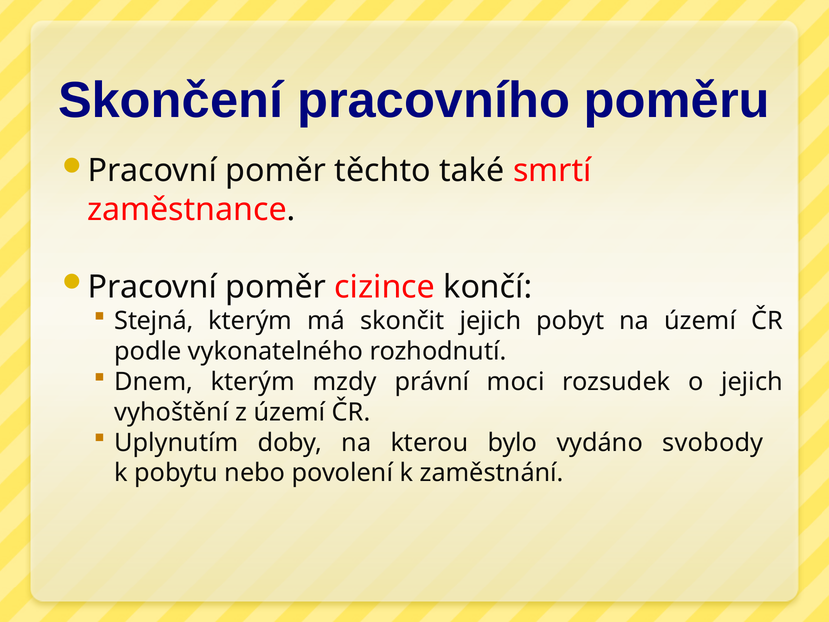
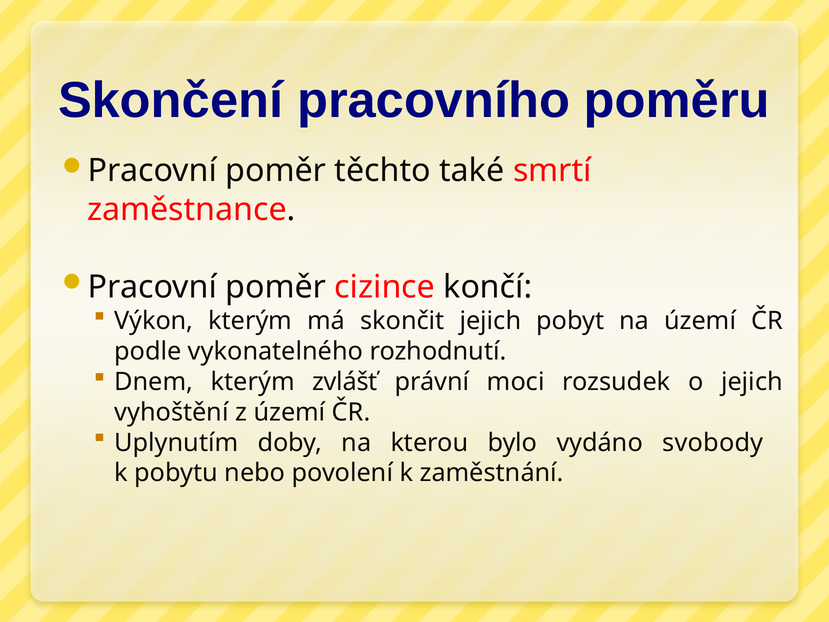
Stejná: Stejná -> Výkon
mzdy: mzdy -> zvlášť
